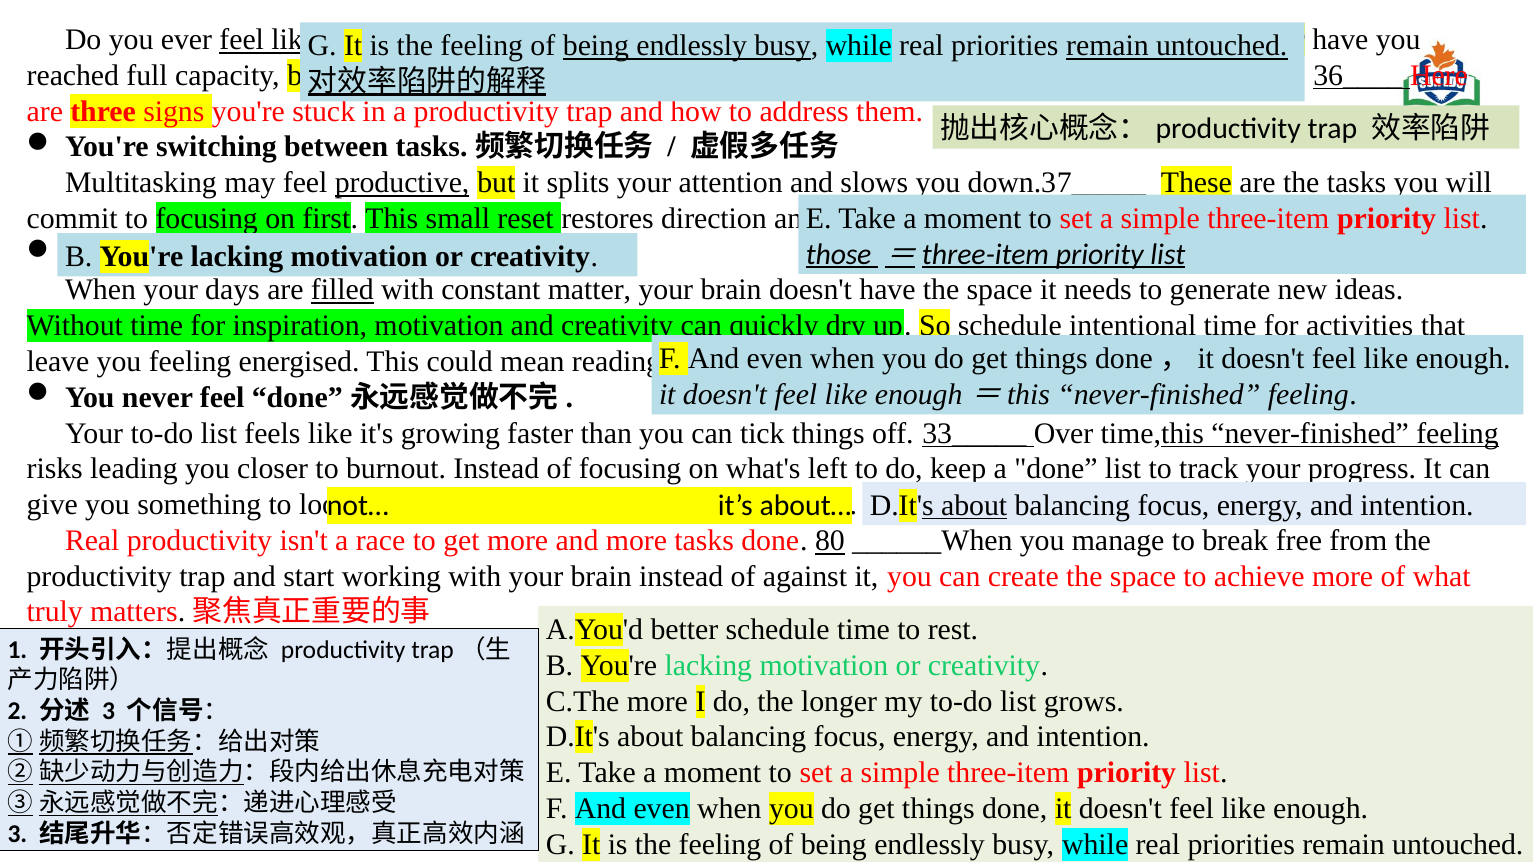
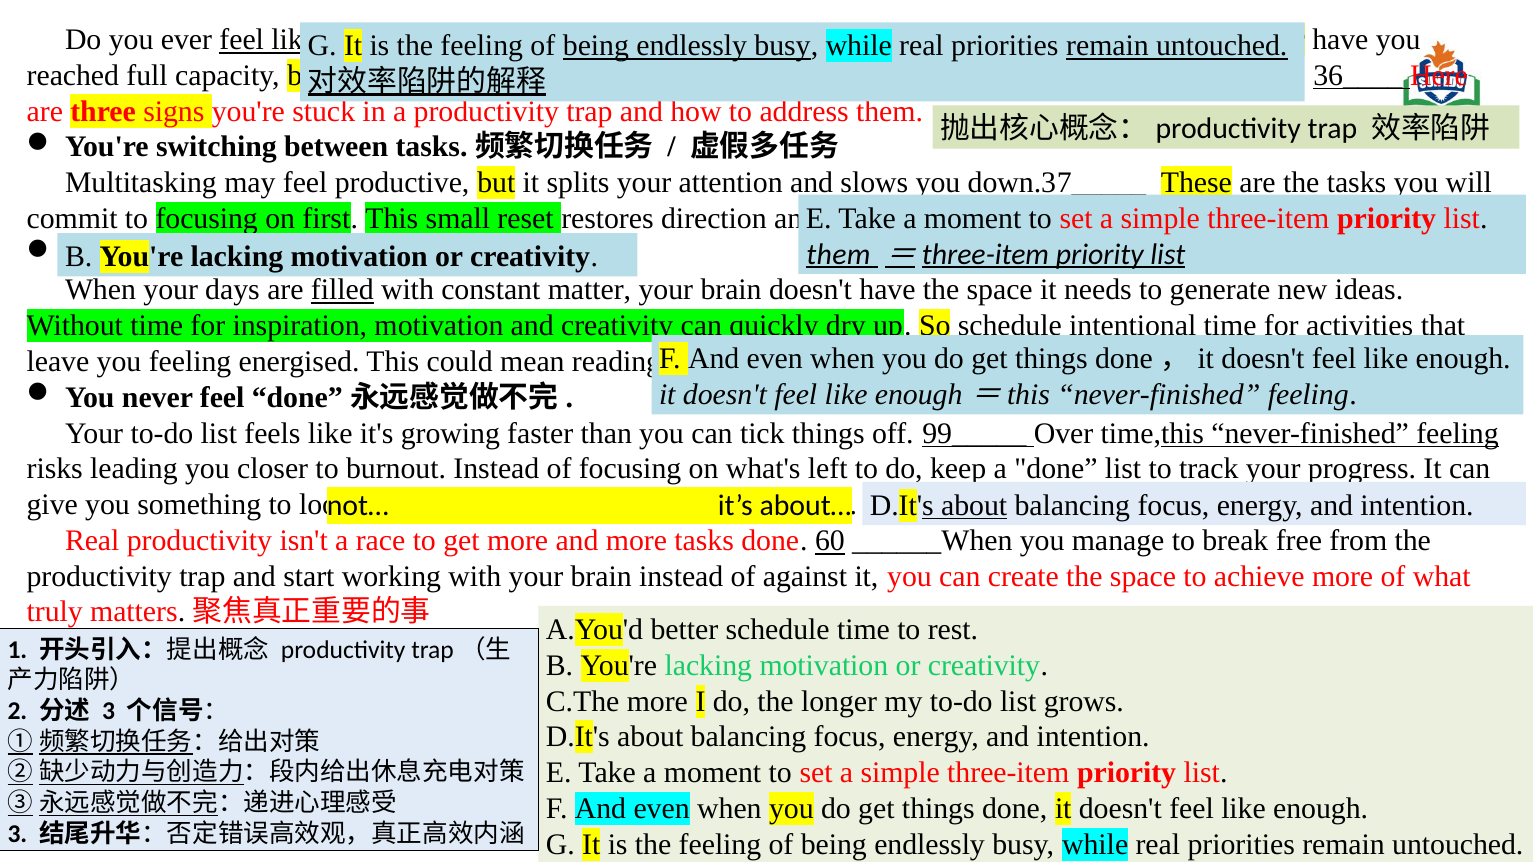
productive underline: present -> none
those at (839, 254): those -> them
33_____: 33_____ -> 99_____
80: 80 -> 60
